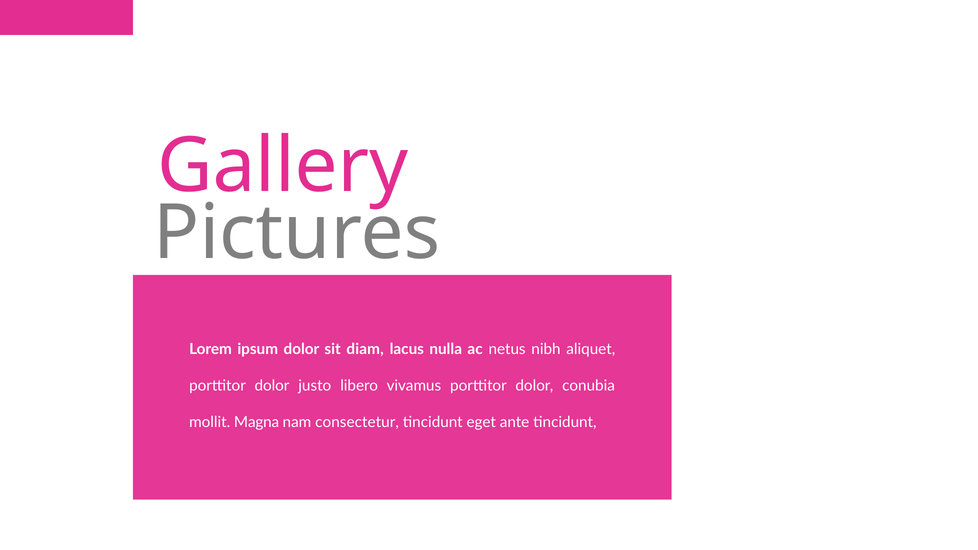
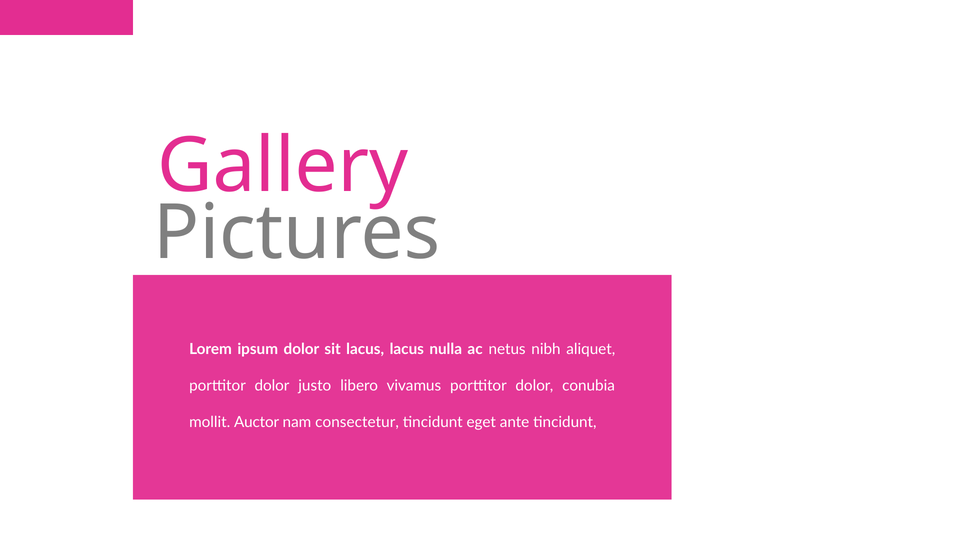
sit diam: diam -> lacus
Magna: Magna -> Auctor
